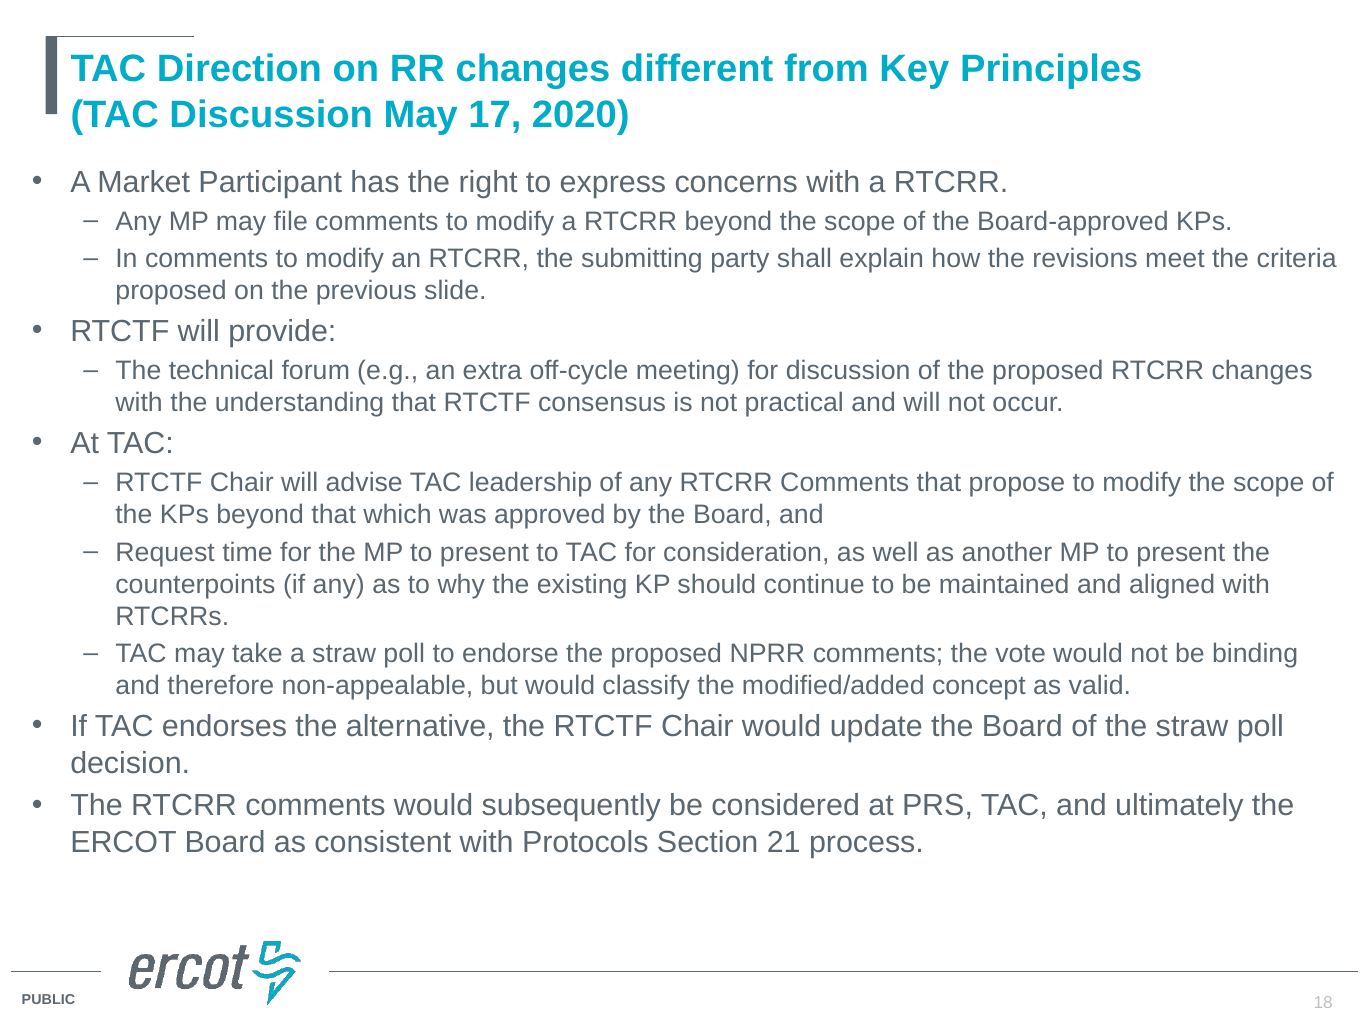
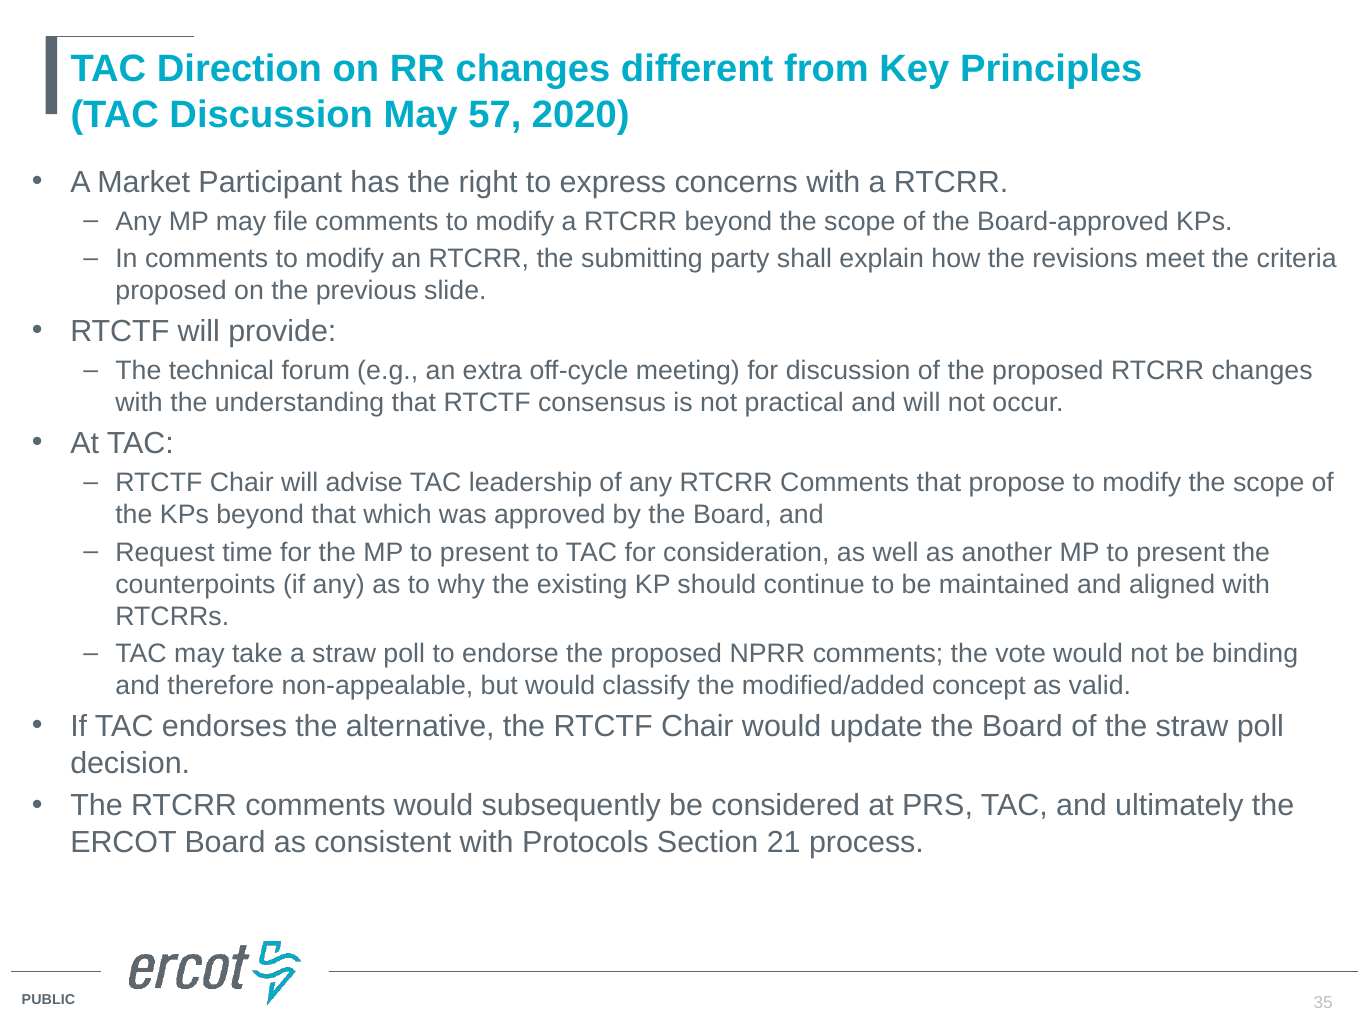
17: 17 -> 57
18: 18 -> 35
